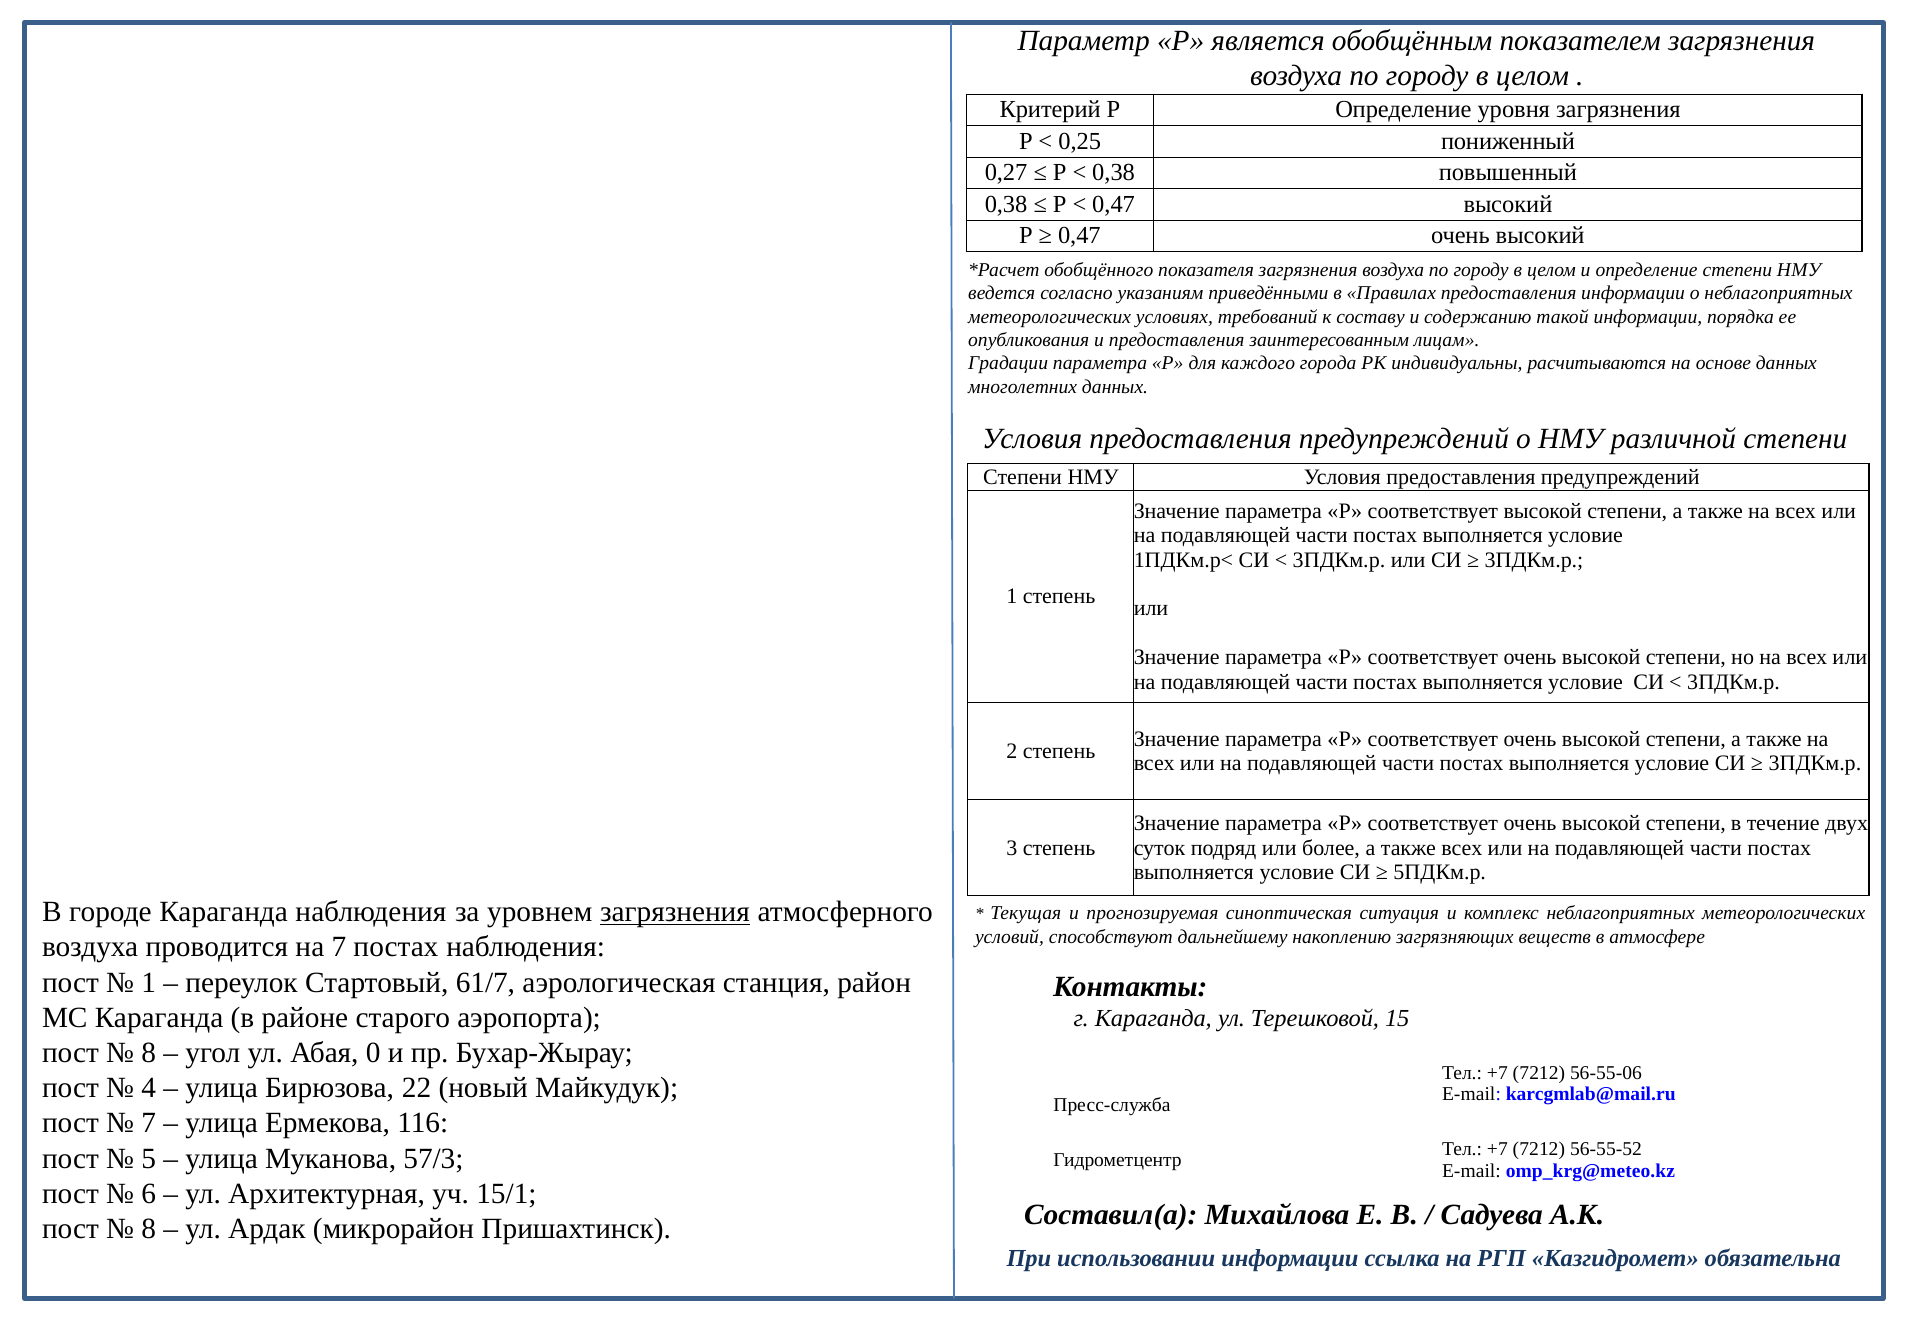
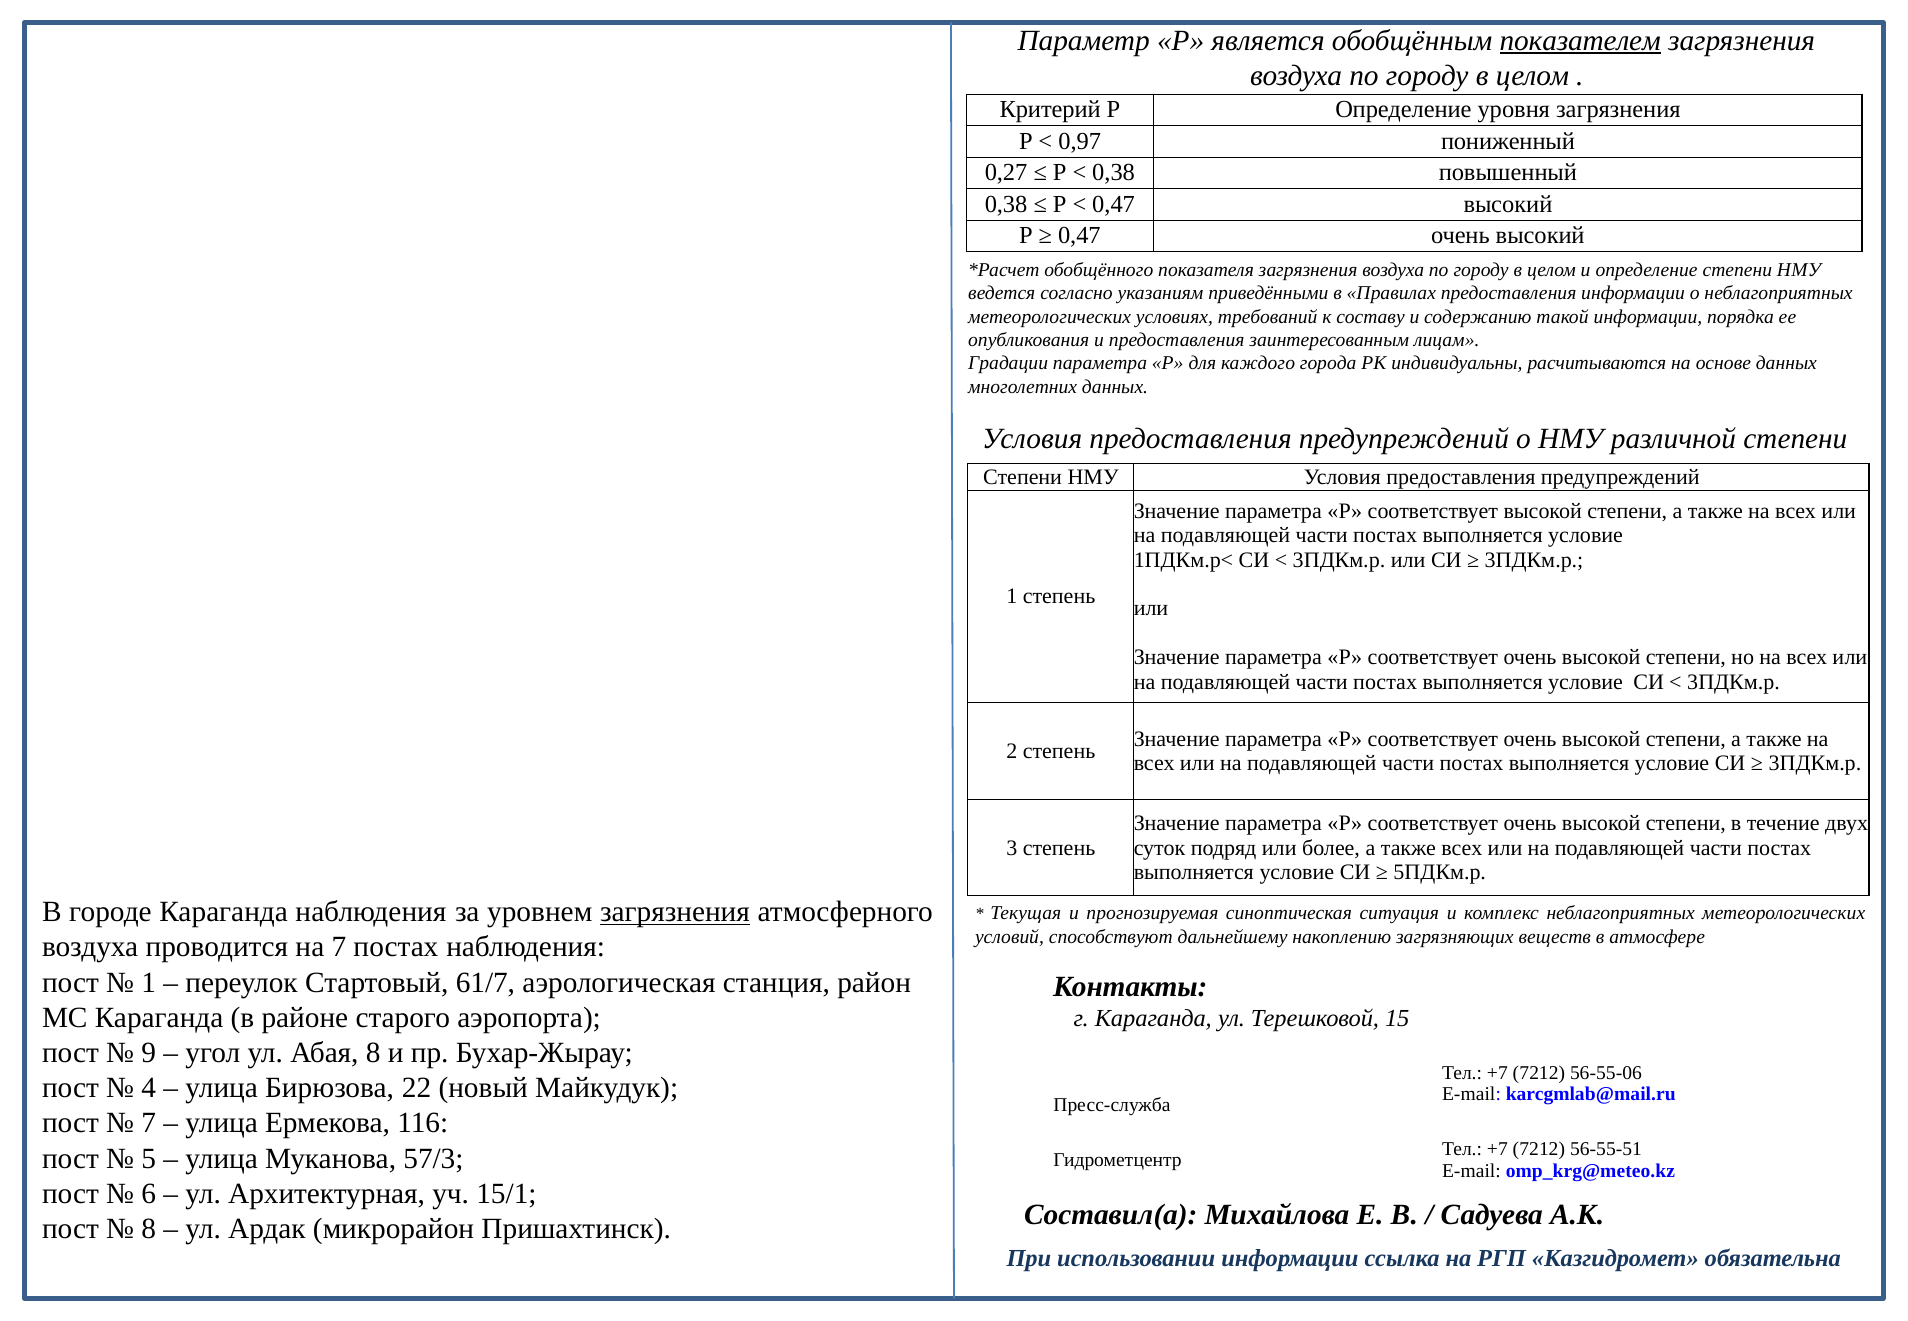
показателем underline: none -> present
0,25: 0,25 -> 0,97
8 at (149, 1053): 8 -> 9
Абая 0: 0 -> 8
56-55-52: 56-55-52 -> 56-55-51
